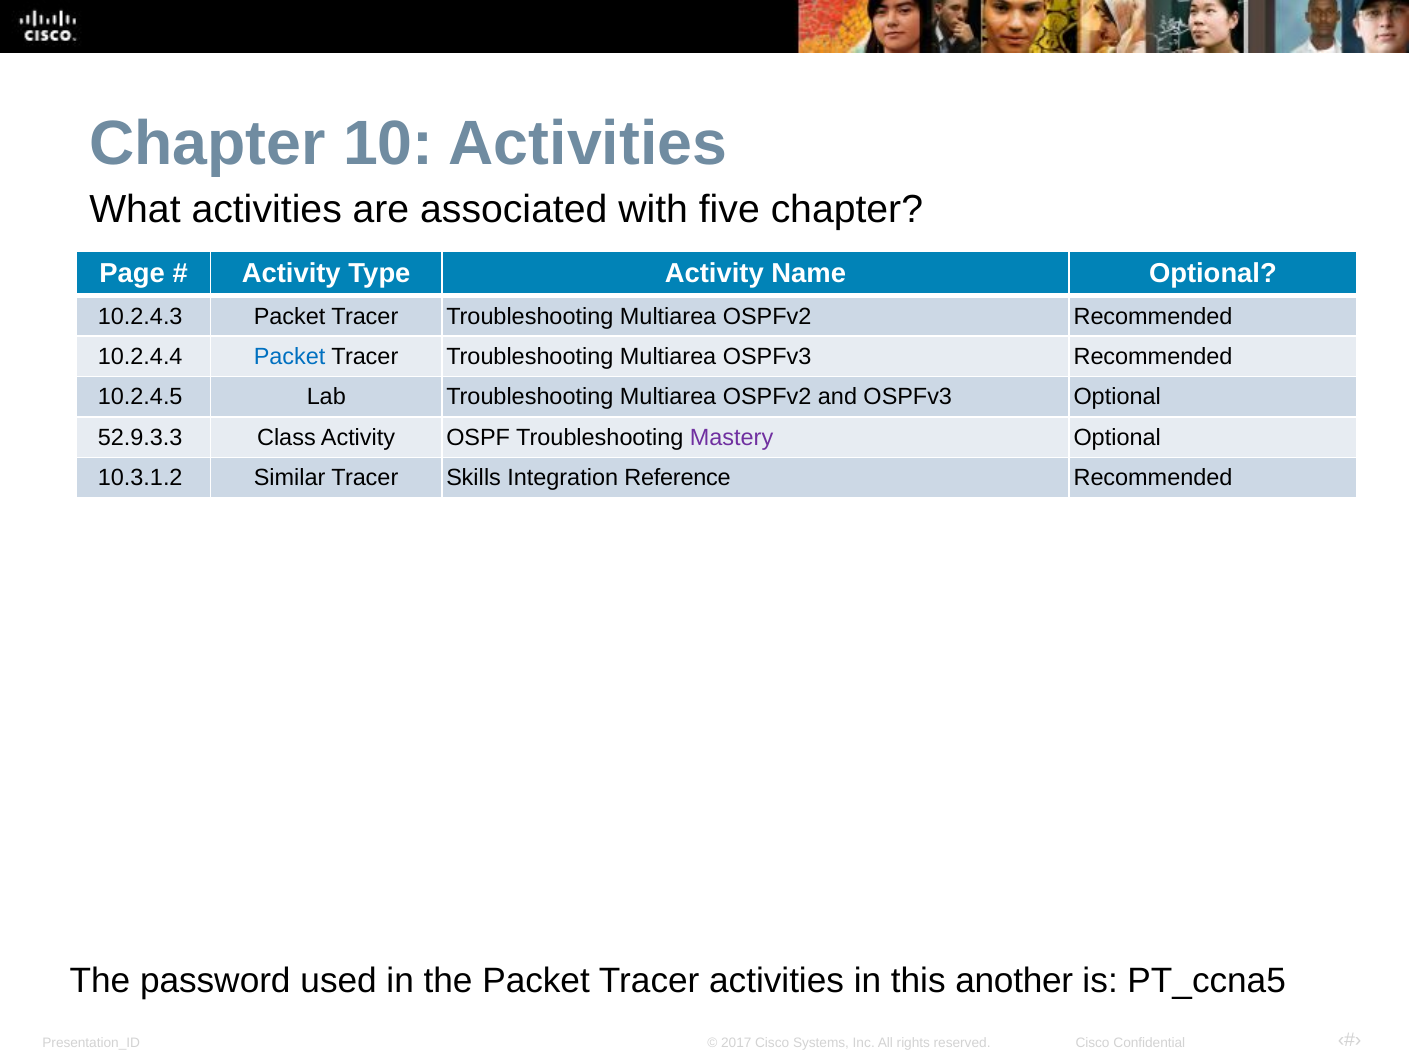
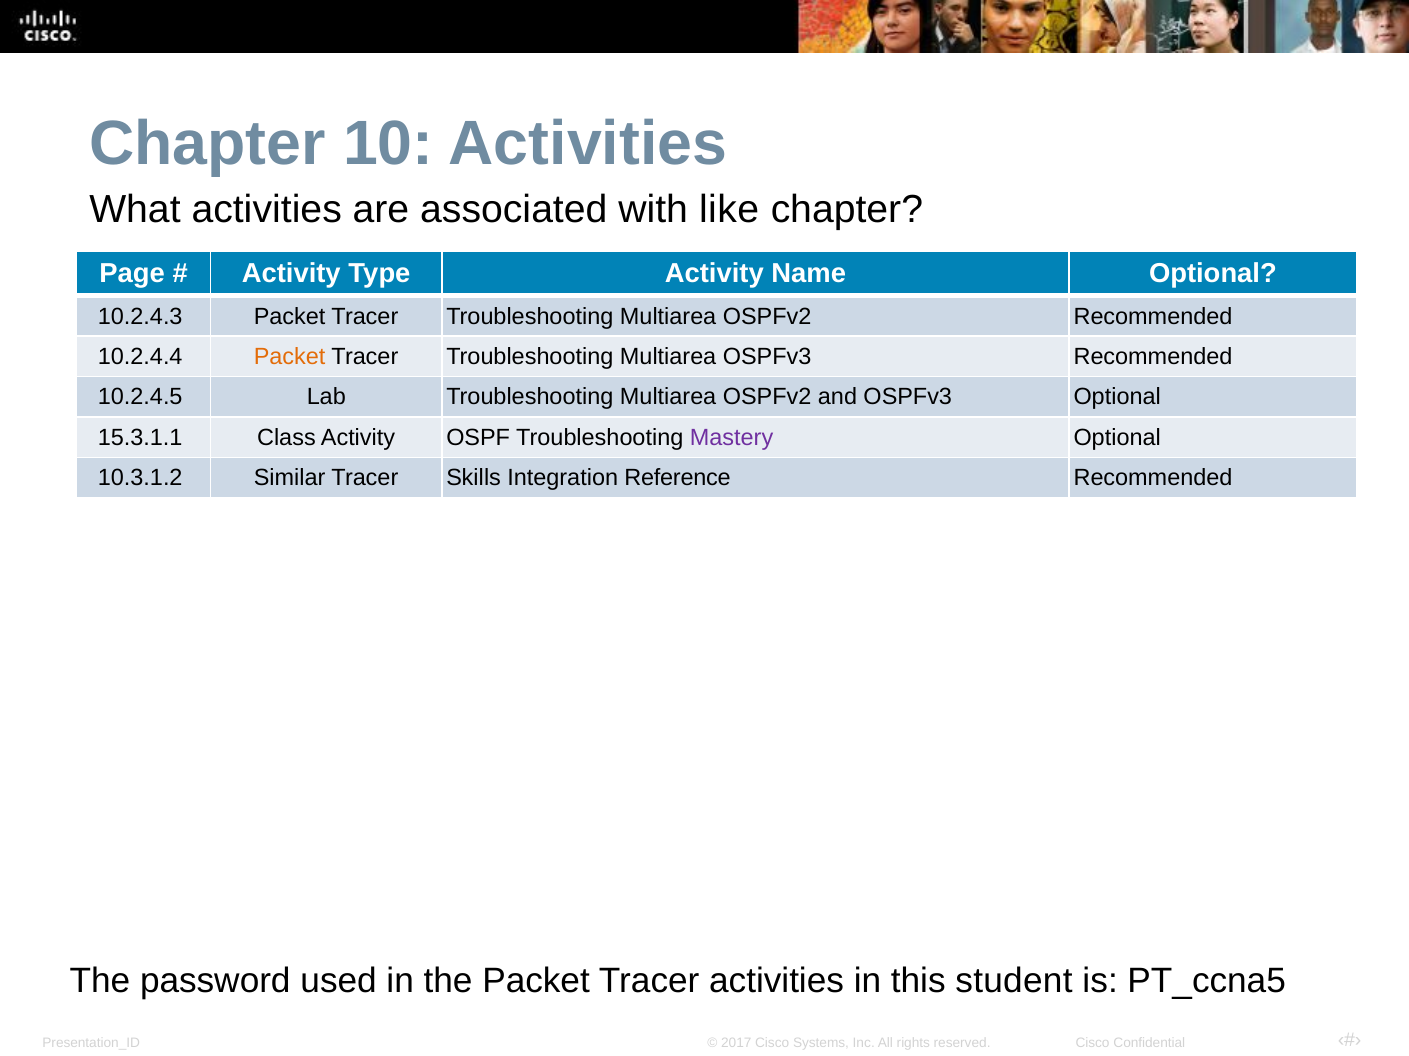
five: five -> like
Packet at (290, 357) colour: blue -> orange
52.9.3.3: 52.9.3.3 -> 15.3.1.1
another: another -> student
